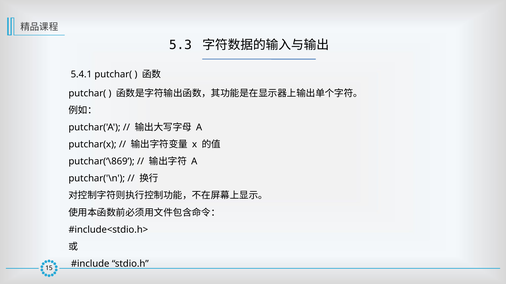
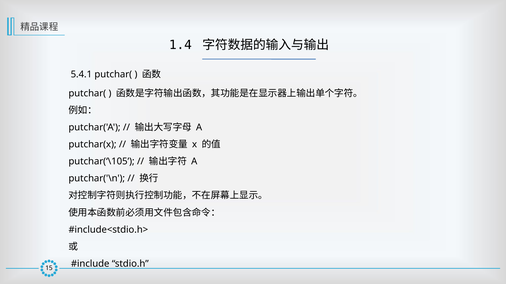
5.3: 5.3 -> 1.4
putchar(‘\869: putchar(‘\869 -> putchar(‘\105
